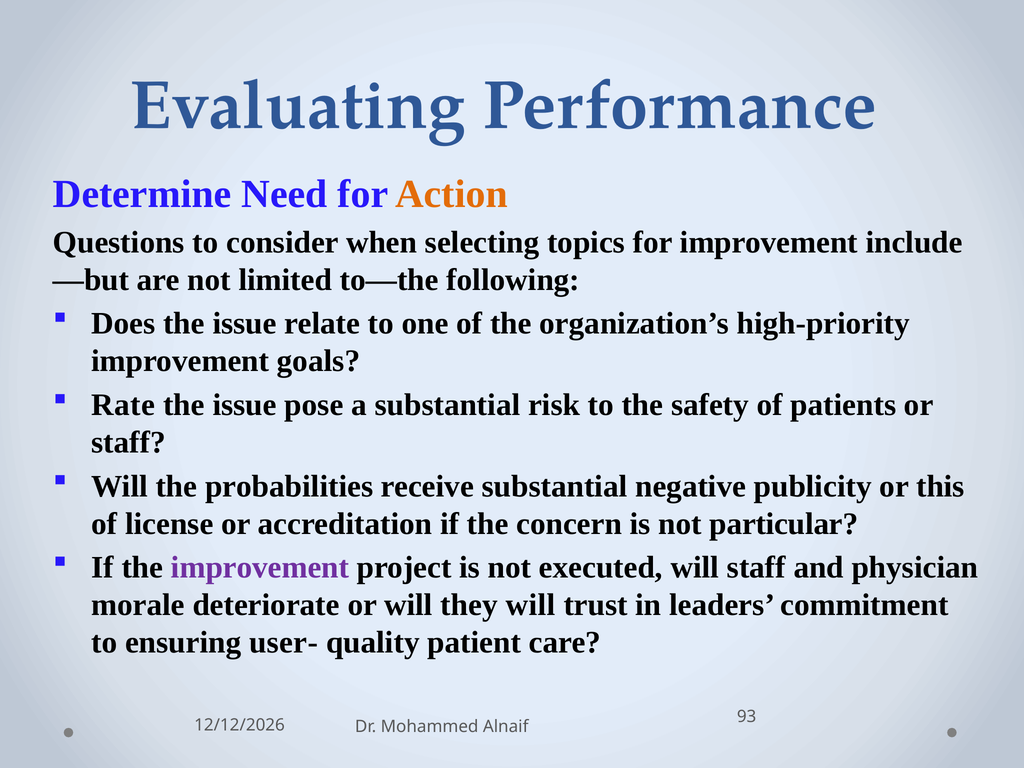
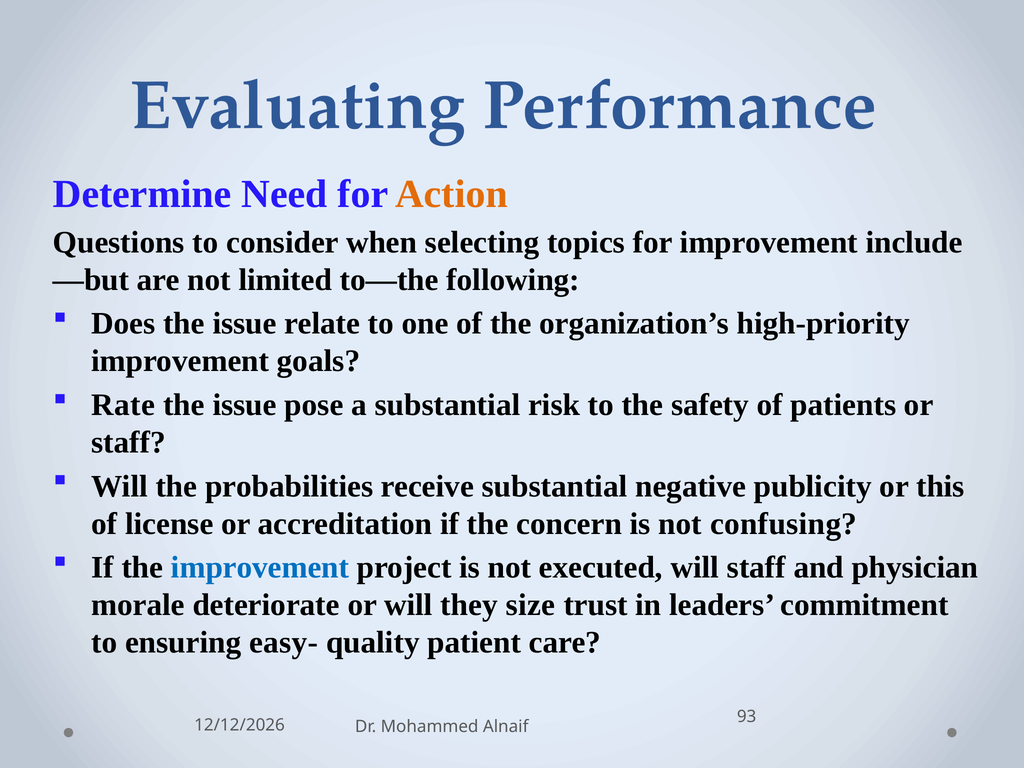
particular: particular -> confusing
improvement at (260, 568) colour: purple -> blue
they will: will -> size
user-: user- -> easy-
